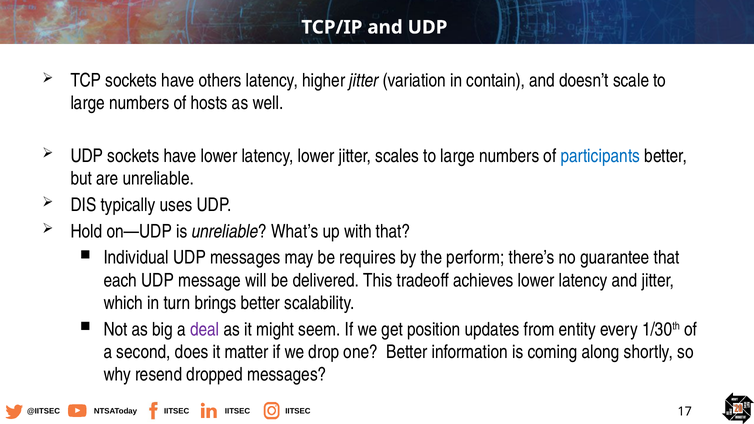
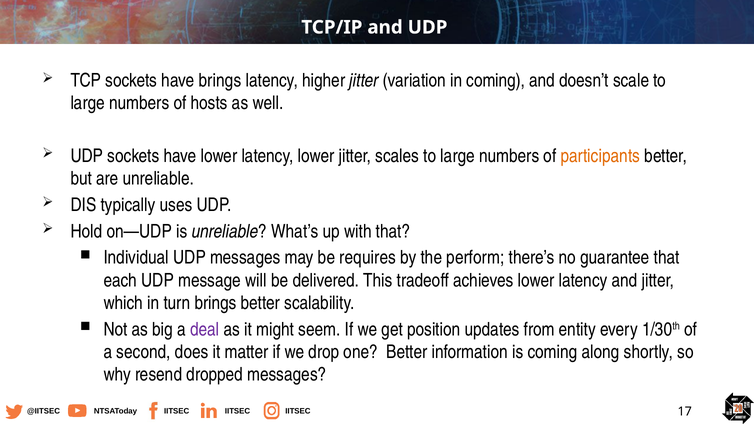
have others: others -> brings
in contain: contain -> coming
participants colour: blue -> orange
